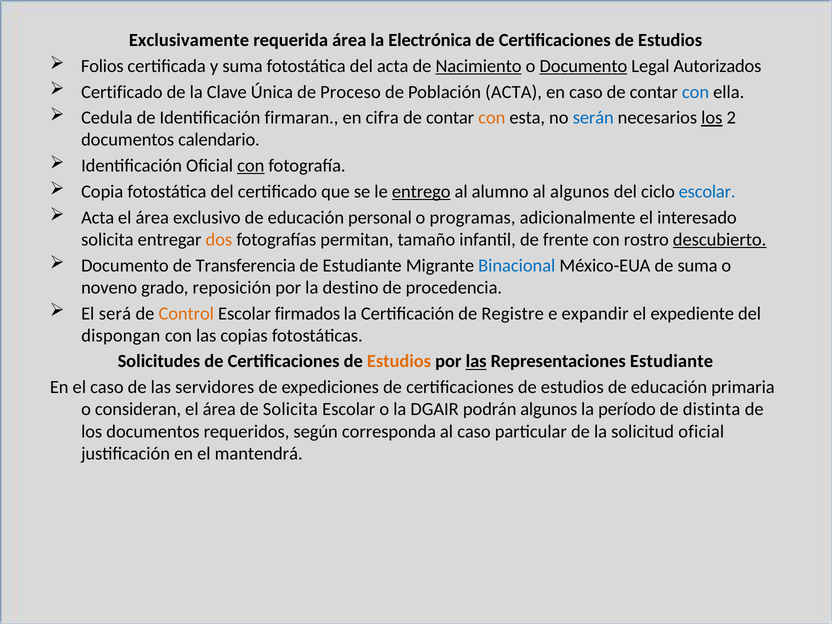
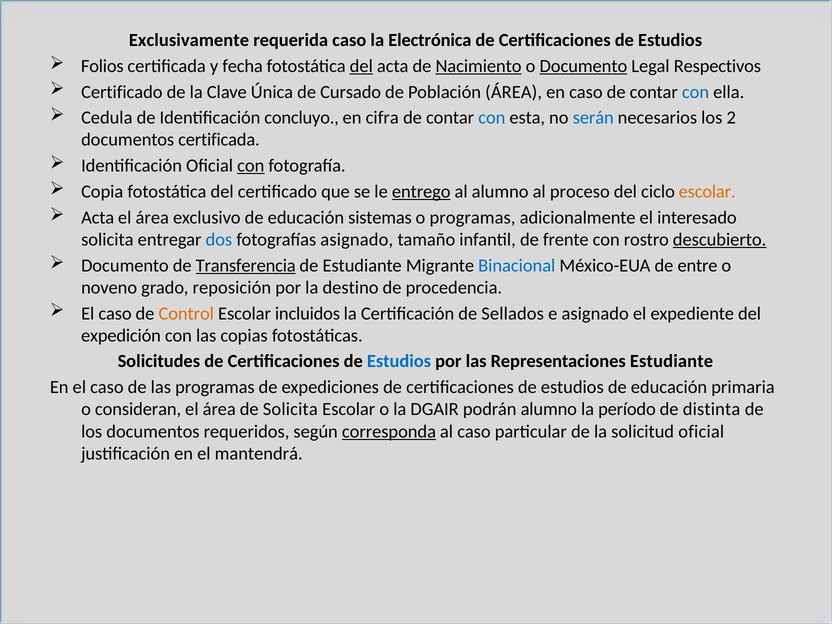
requerida área: área -> caso
y suma: suma -> fecha
del at (361, 66) underline: none -> present
Autorizados: Autorizados -> Respectivos
Proceso: Proceso -> Cursado
Población ACTA: ACTA -> ÁREA
firmaran: firmaran -> concluyo
con at (492, 118) colour: orange -> blue
los at (712, 118) underline: present -> none
documentos calendario: calendario -> certificada
al algunos: algunos -> proceso
escolar at (707, 192) colour: blue -> orange
personal: personal -> sistemas
dos colour: orange -> blue
fotografías permitan: permitan -> asignado
Transferencia underline: none -> present
de suma: suma -> entre
será at (115, 313): será -> caso
firmados: firmados -> incluidos
Registre: Registre -> Sellados
e expandir: expandir -> asignado
dispongan: dispongan -> expedición
Estudios at (399, 361) colour: orange -> blue
las at (476, 361) underline: present -> none
las servidores: servidores -> programas
podrán algunos: algunos -> alumno
corresponda underline: none -> present
